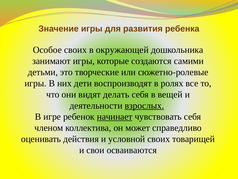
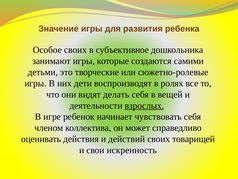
окружающей: окружающей -> субъективное
начинает underline: present -> none
условной: условной -> действий
осваиваются: осваиваются -> искренность
